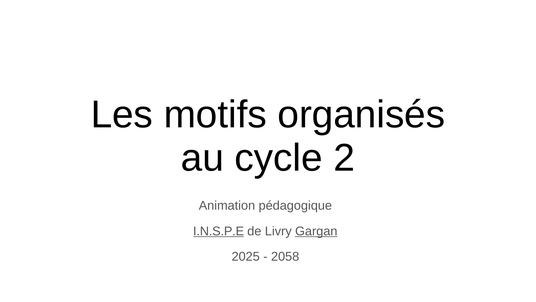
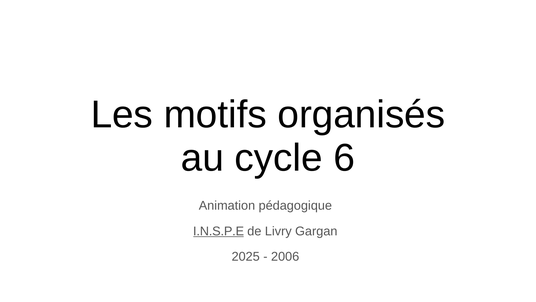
2: 2 -> 6
Gargan underline: present -> none
2058: 2058 -> 2006
